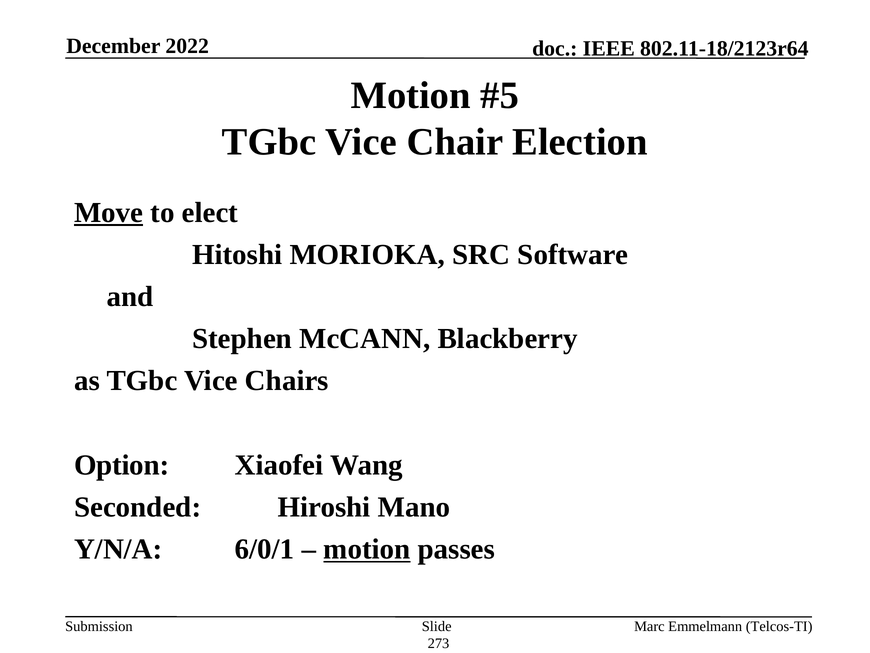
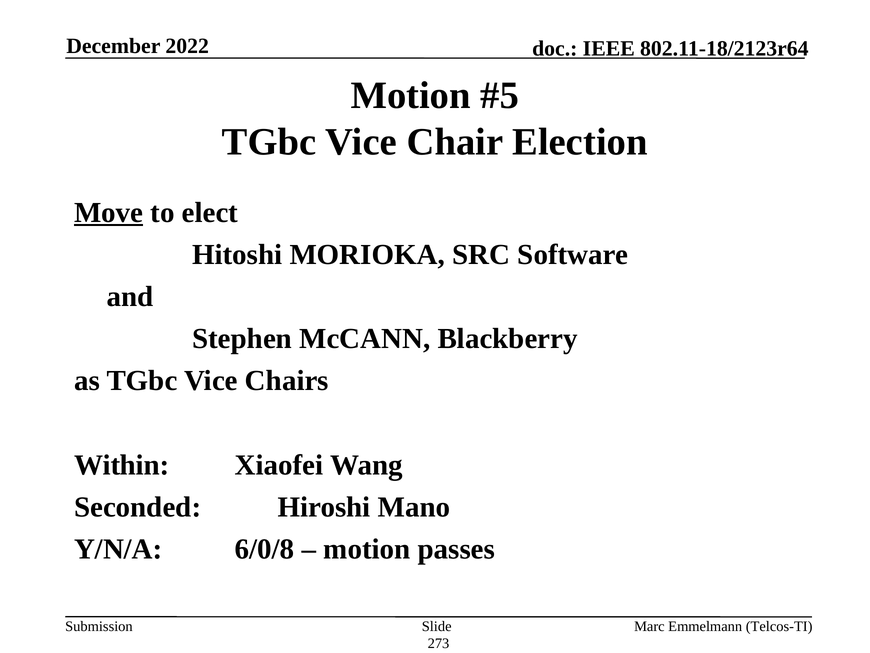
Option: Option -> Within
6/0/1: 6/0/1 -> 6/0/8
motion at (367, 549) underline: present -> none
